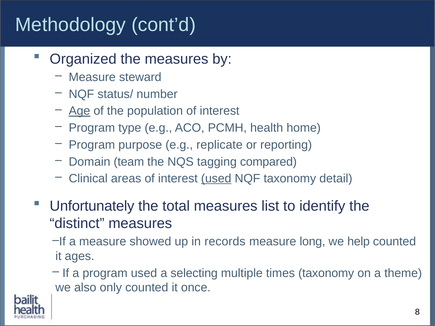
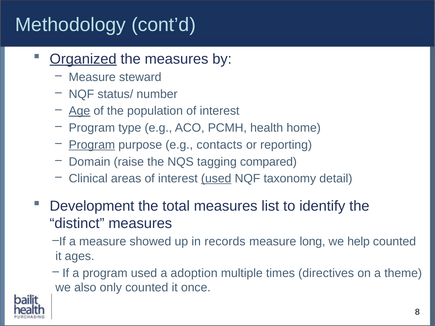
Organized underline: none -> present
Program at (92, 145) underline: none -> present
replicate: replicate -> contacts
team: team -> raise
Unfortunately: Unfortunately -> Development
selecting: selecting -> adoption
times taxonomy: taxonomy -> directives
